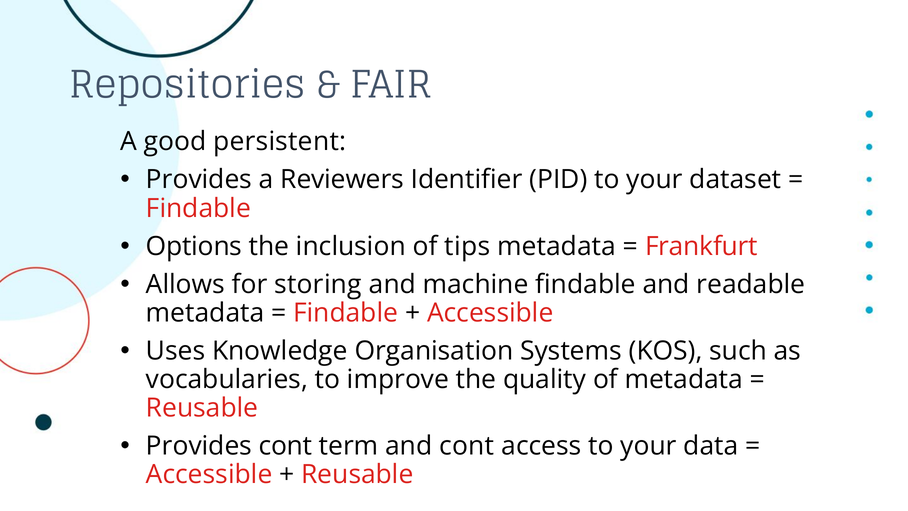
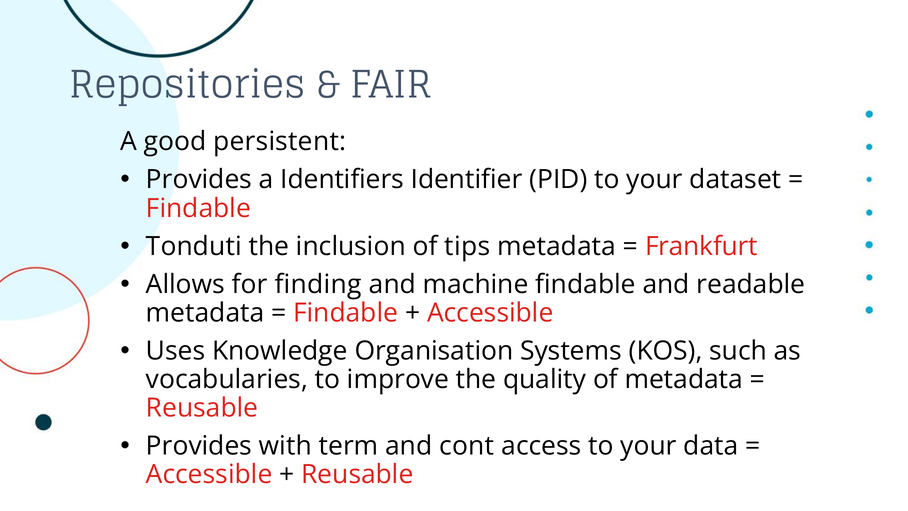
Reviewers: Reviewers -> Identifiers
Options: Options -> Tonduti
storing: storing -> finding
Provides cont: cont -> with
